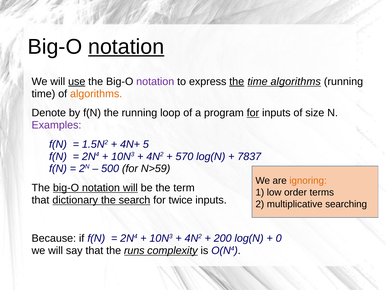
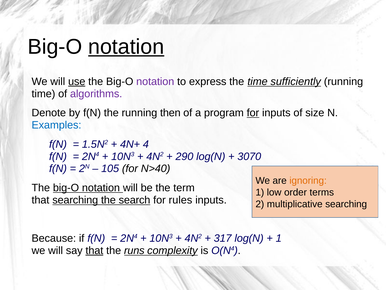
the at (237, 81) underline: present -> none
time algorithms: algorithms -> sufficiently
algorithms at (96, 94) colour: orange -> purple
loop: loop -> then
Examples colour: purple -> blue
5: 5 -> 4
570: 570 -> 290
7837: 7837 -> 3070
500: 500 -> 105
N>59: N>59 -> N>40
will at (130, 188) underline: present -> none
that dictionary: dictionary -> searching
twice: twice -> rules
200: 200 -> 317
0 at (279, 238): 0 -> 1
that at (94, 250) underline: none -> present
